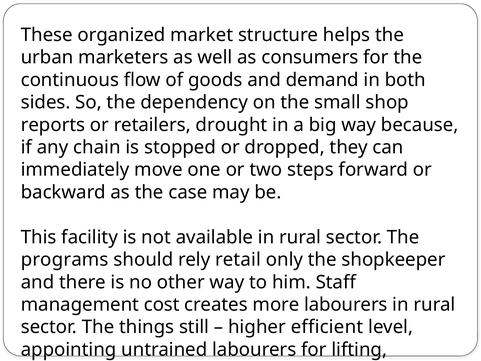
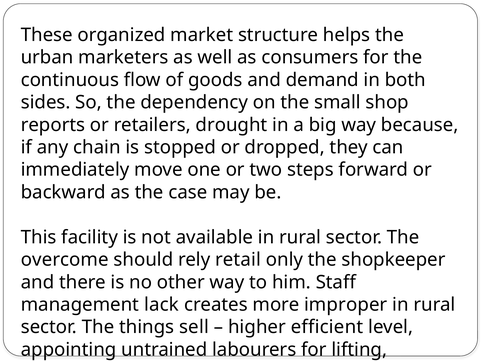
programs: programs -> overcome
cost: cost -> lack
more labourers: labourers -> improper
still: still -> sell
